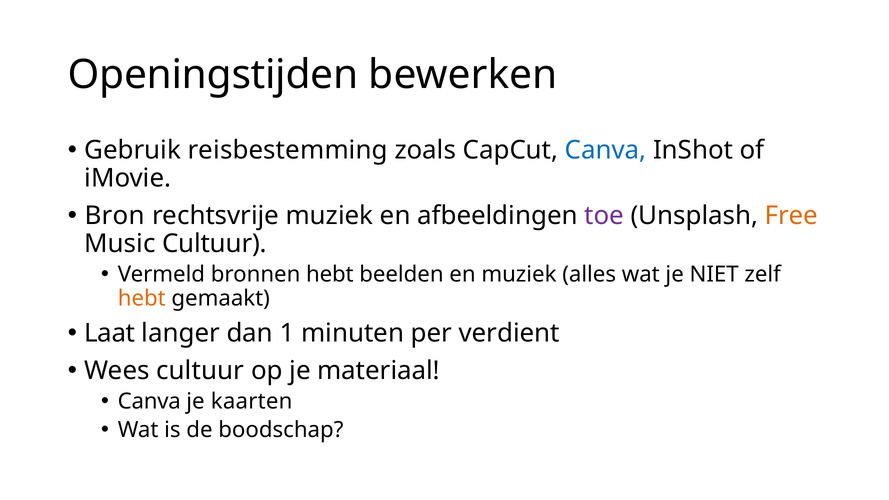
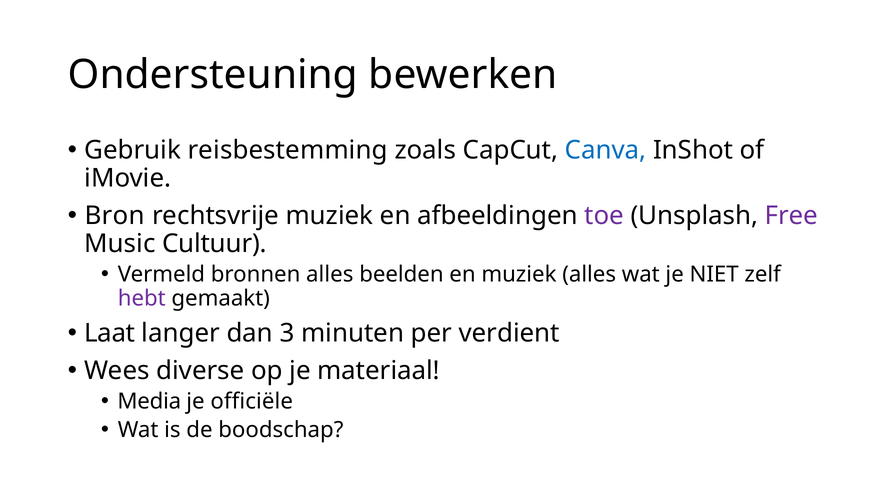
Openingstijden: Openingstijden -> Ondersteuning
Free colour: orange -> purple
bronnen hebt: hebt -> alles
hebt at (142, 298) colour: orange -> purple
1: 1 -> 3
Wees cultuur: cultuur -> diverse
Canva at (149, 401): Canva -> Media
kaarten: kaarten -> officiële
